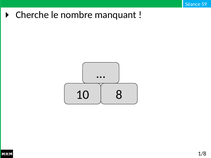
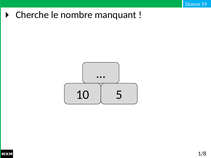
8: 8 -> 5
